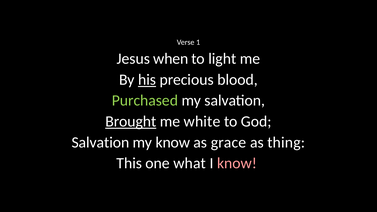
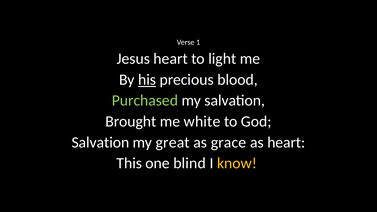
Jesus when: when -> heart
Brought underline: present -> none
my know: know -> great
as thing: thing -> heart
what: what -> blind
know at (237, 163) colour: pink -> yellow
